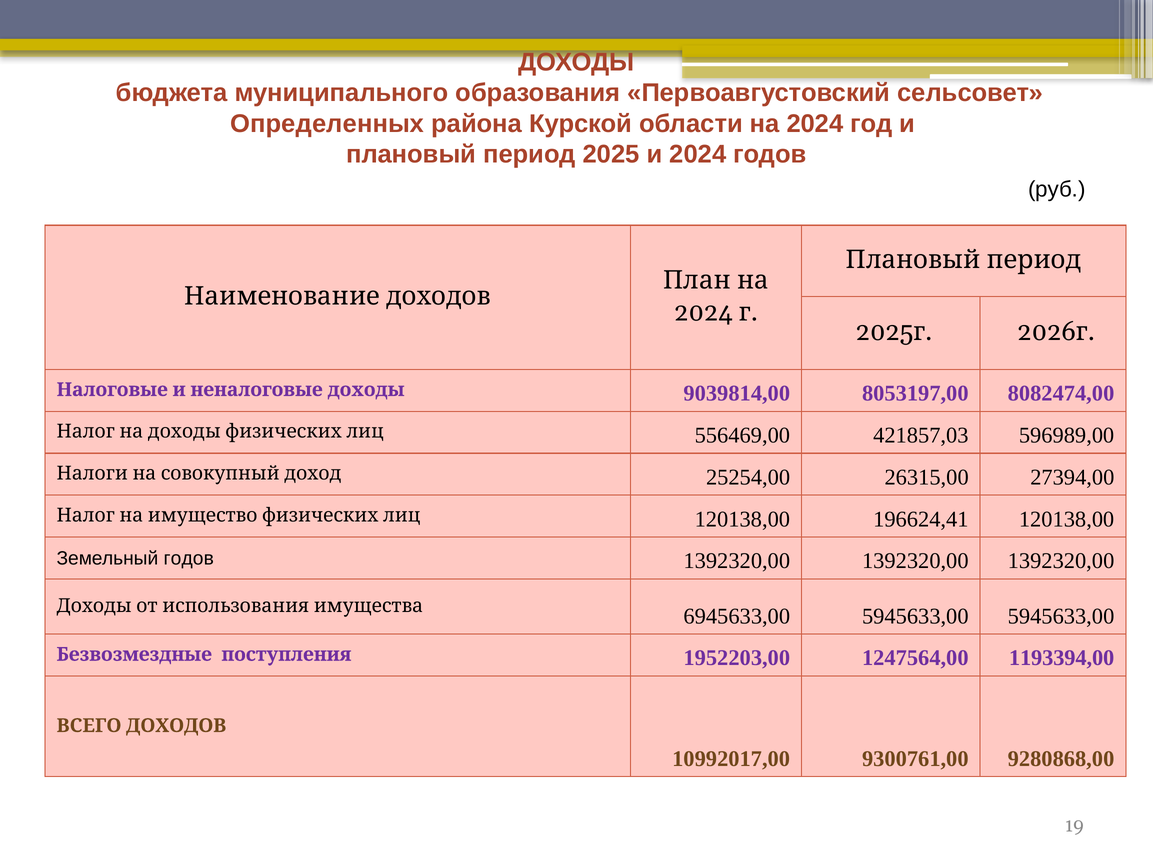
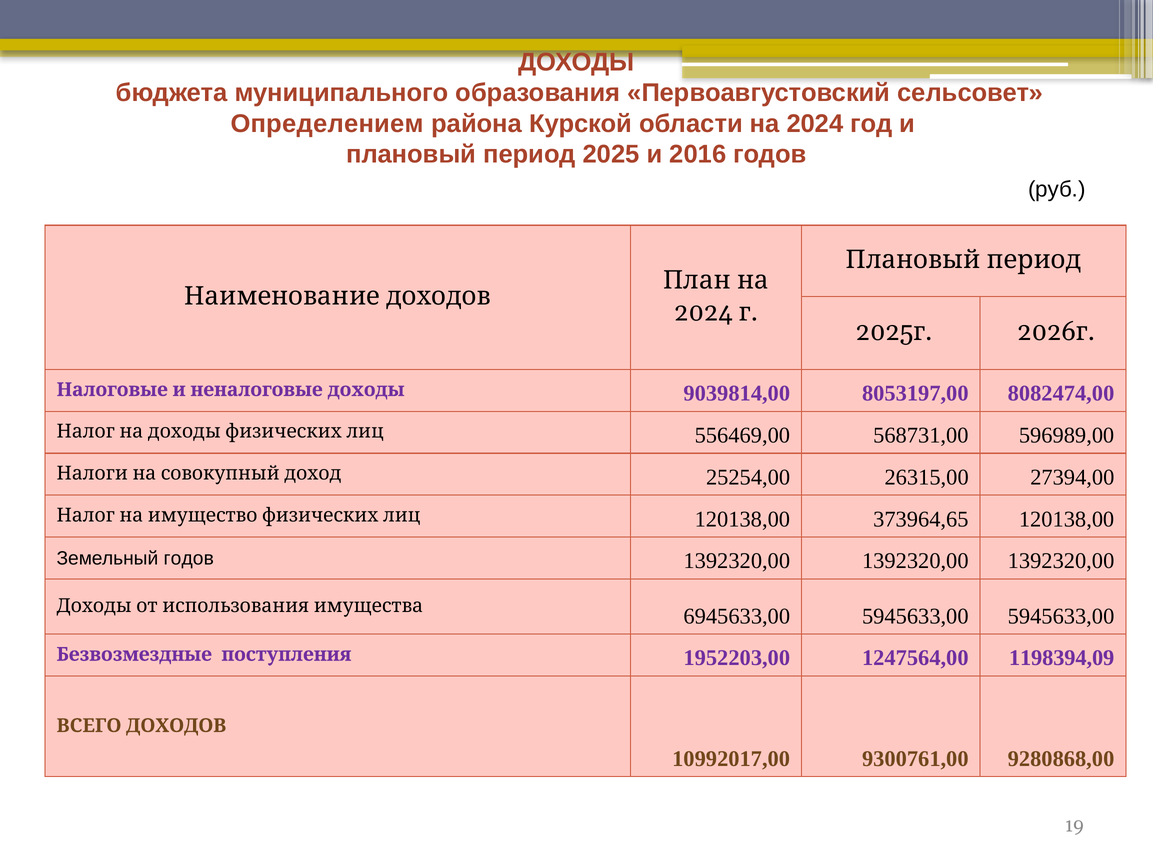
Определенных: Определенных -> Определением
и 2024: 2024 -> 2016
421857,03: 421857,03 -> 568731,00
196624,41: 196624,41 -> 373964,65
1193394,00: 1193394,00 -> 1198394,09
